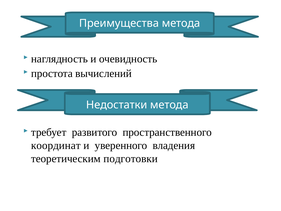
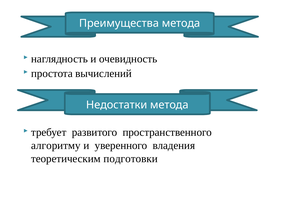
координат: координат -> алгоритму
